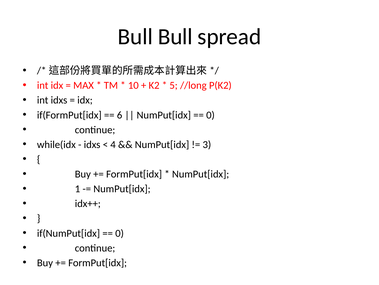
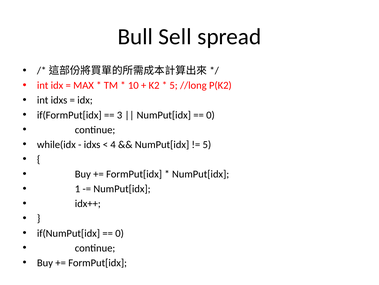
Bull Bull: Bull -> Sell
6: 6 -> 3
3 at (207, 144): 3 -> 5
